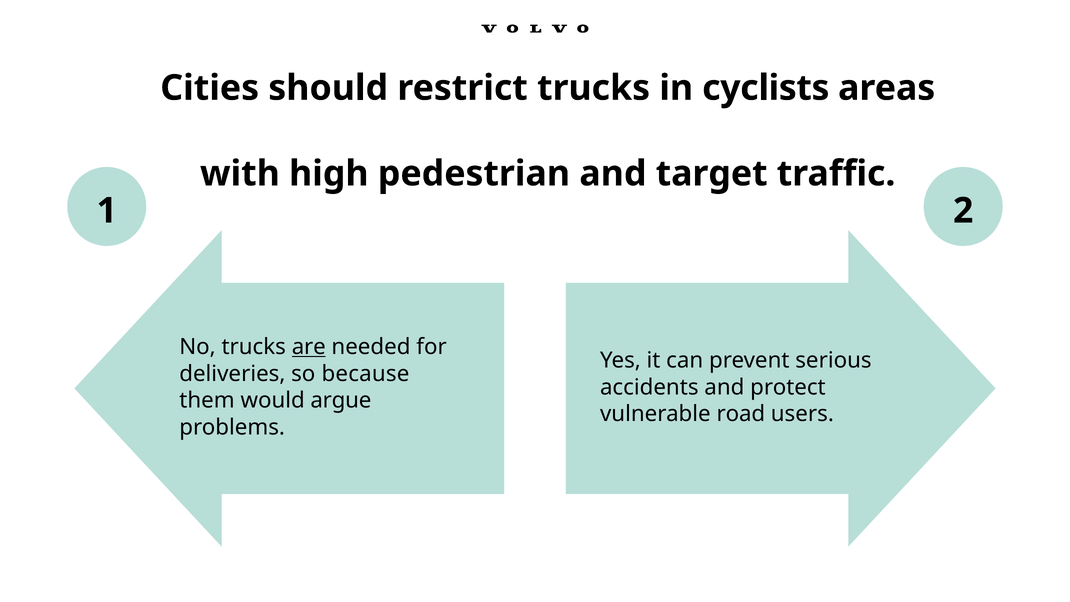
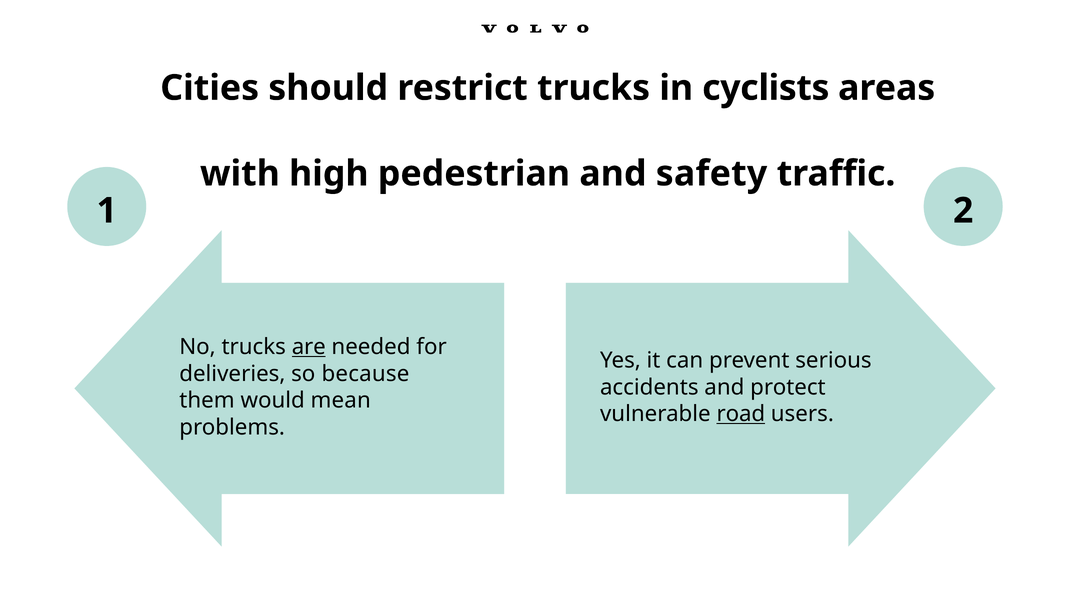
target: target -> safety
argue: argue -> mean
road underline: none -> present
